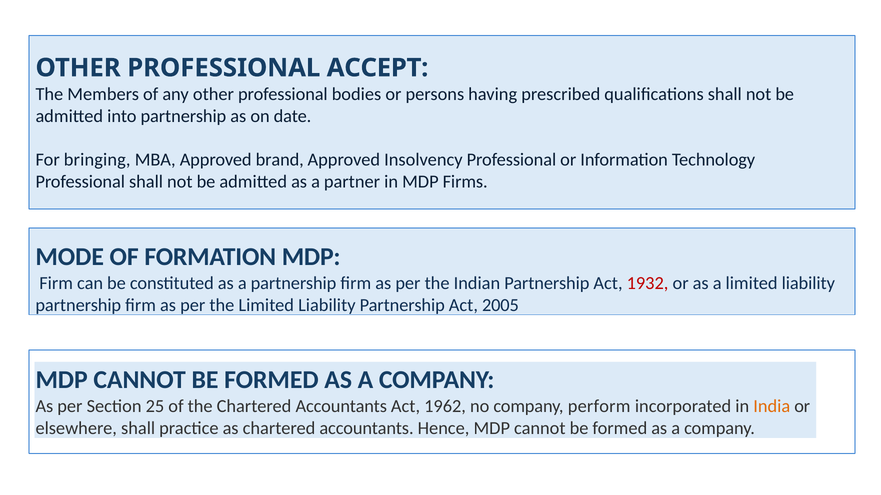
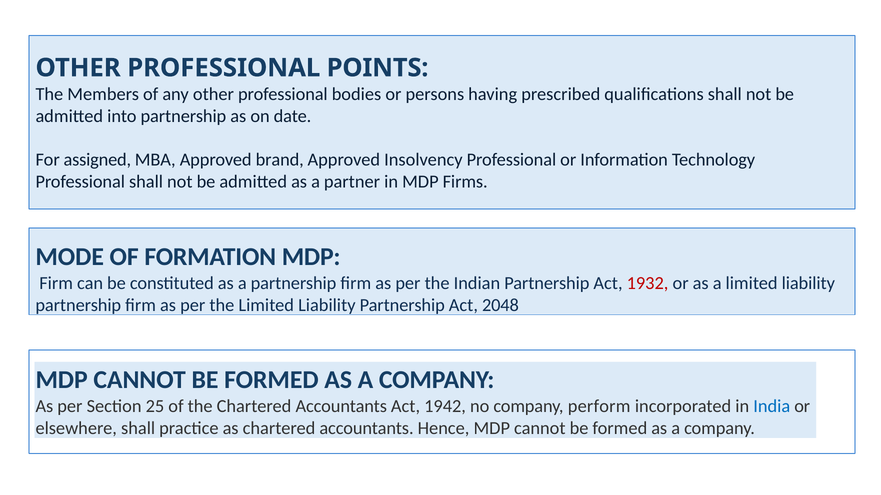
ACCEPT: ACCEPT -> POINTS
bringing: bringing -> assigned
2005: 2005 -> 2048
1962: 1962 -> 1942
India colour: orange -> blue
